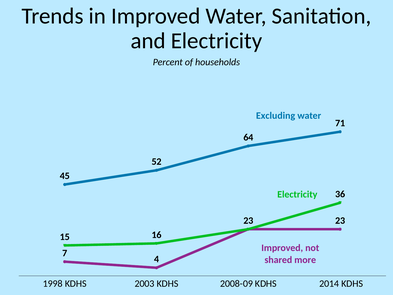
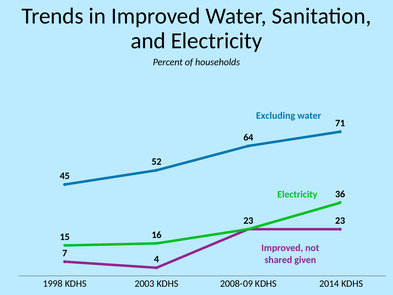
more: more -> given
